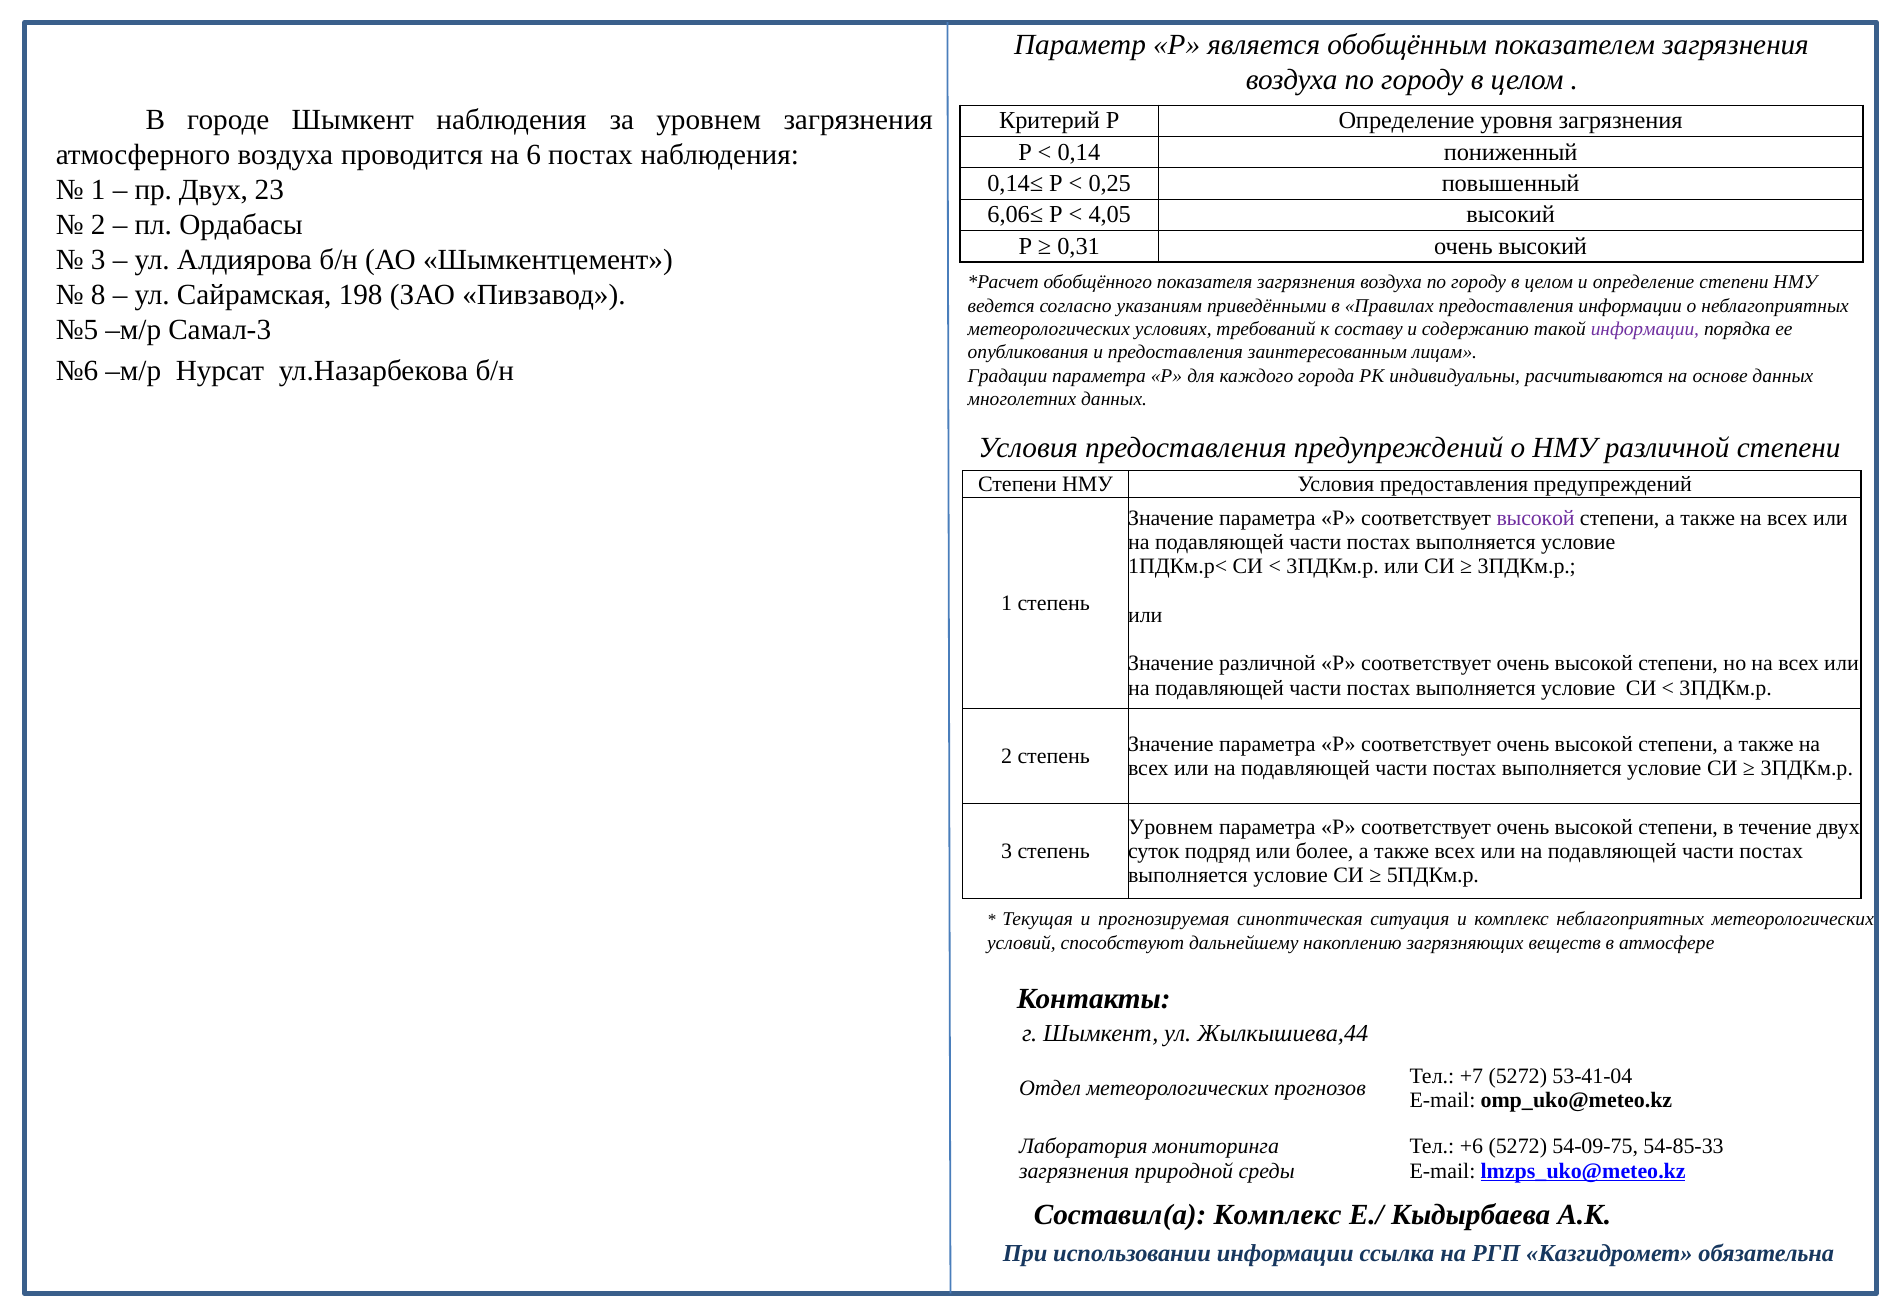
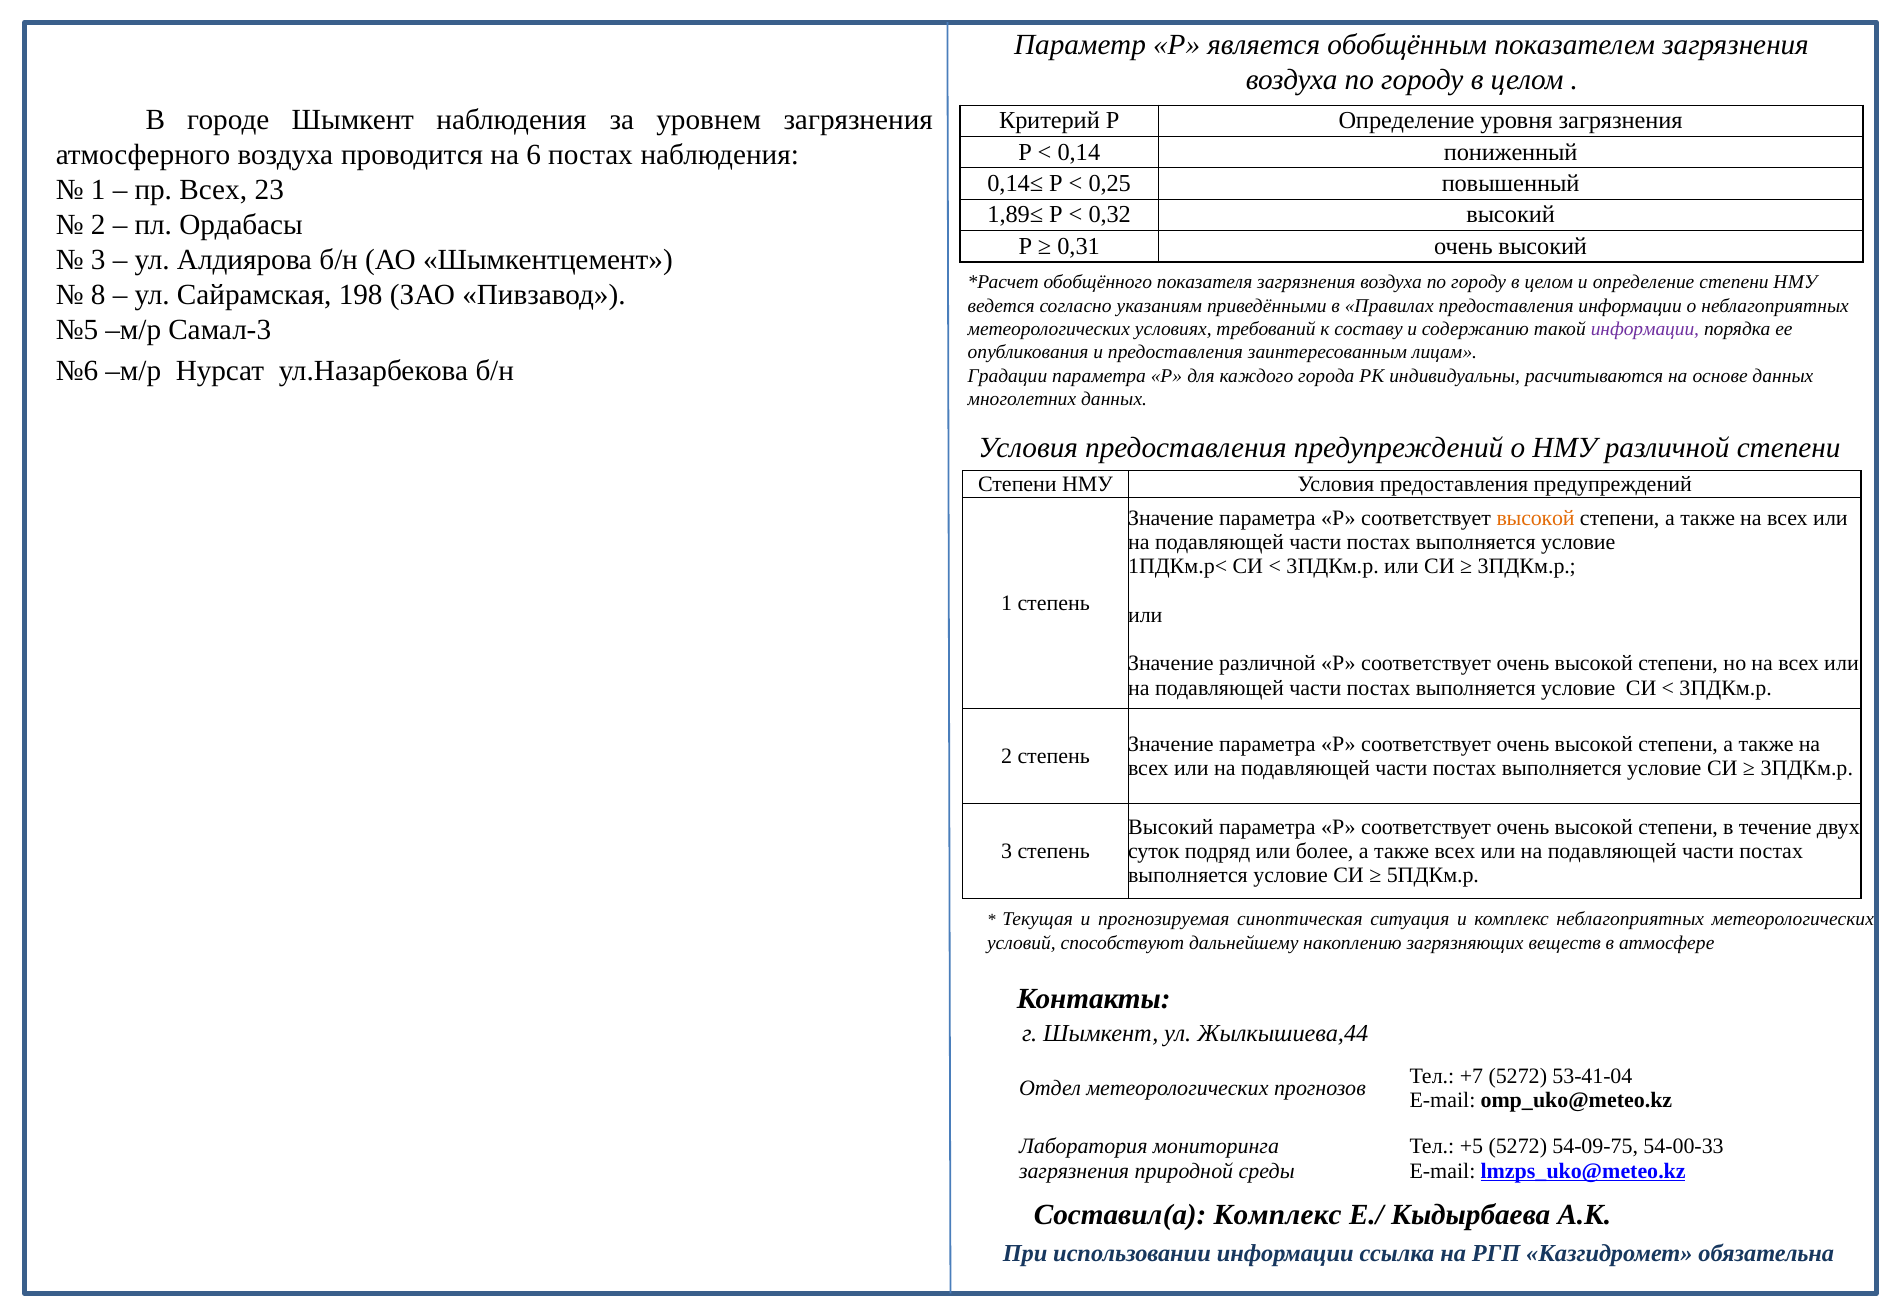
пр Двух: Двух -> Всех
6,06≤: 6,06≤ -> 1,89≤
4,05: 4,05 -> 0,32
высокой at (1536, 518) colour: purple -> orange
Уровнем at (1171, 827): Уровнем -> Высокий
+6: +6 -> +5
54-85-33: 54-85-33 -> 54-00-33
